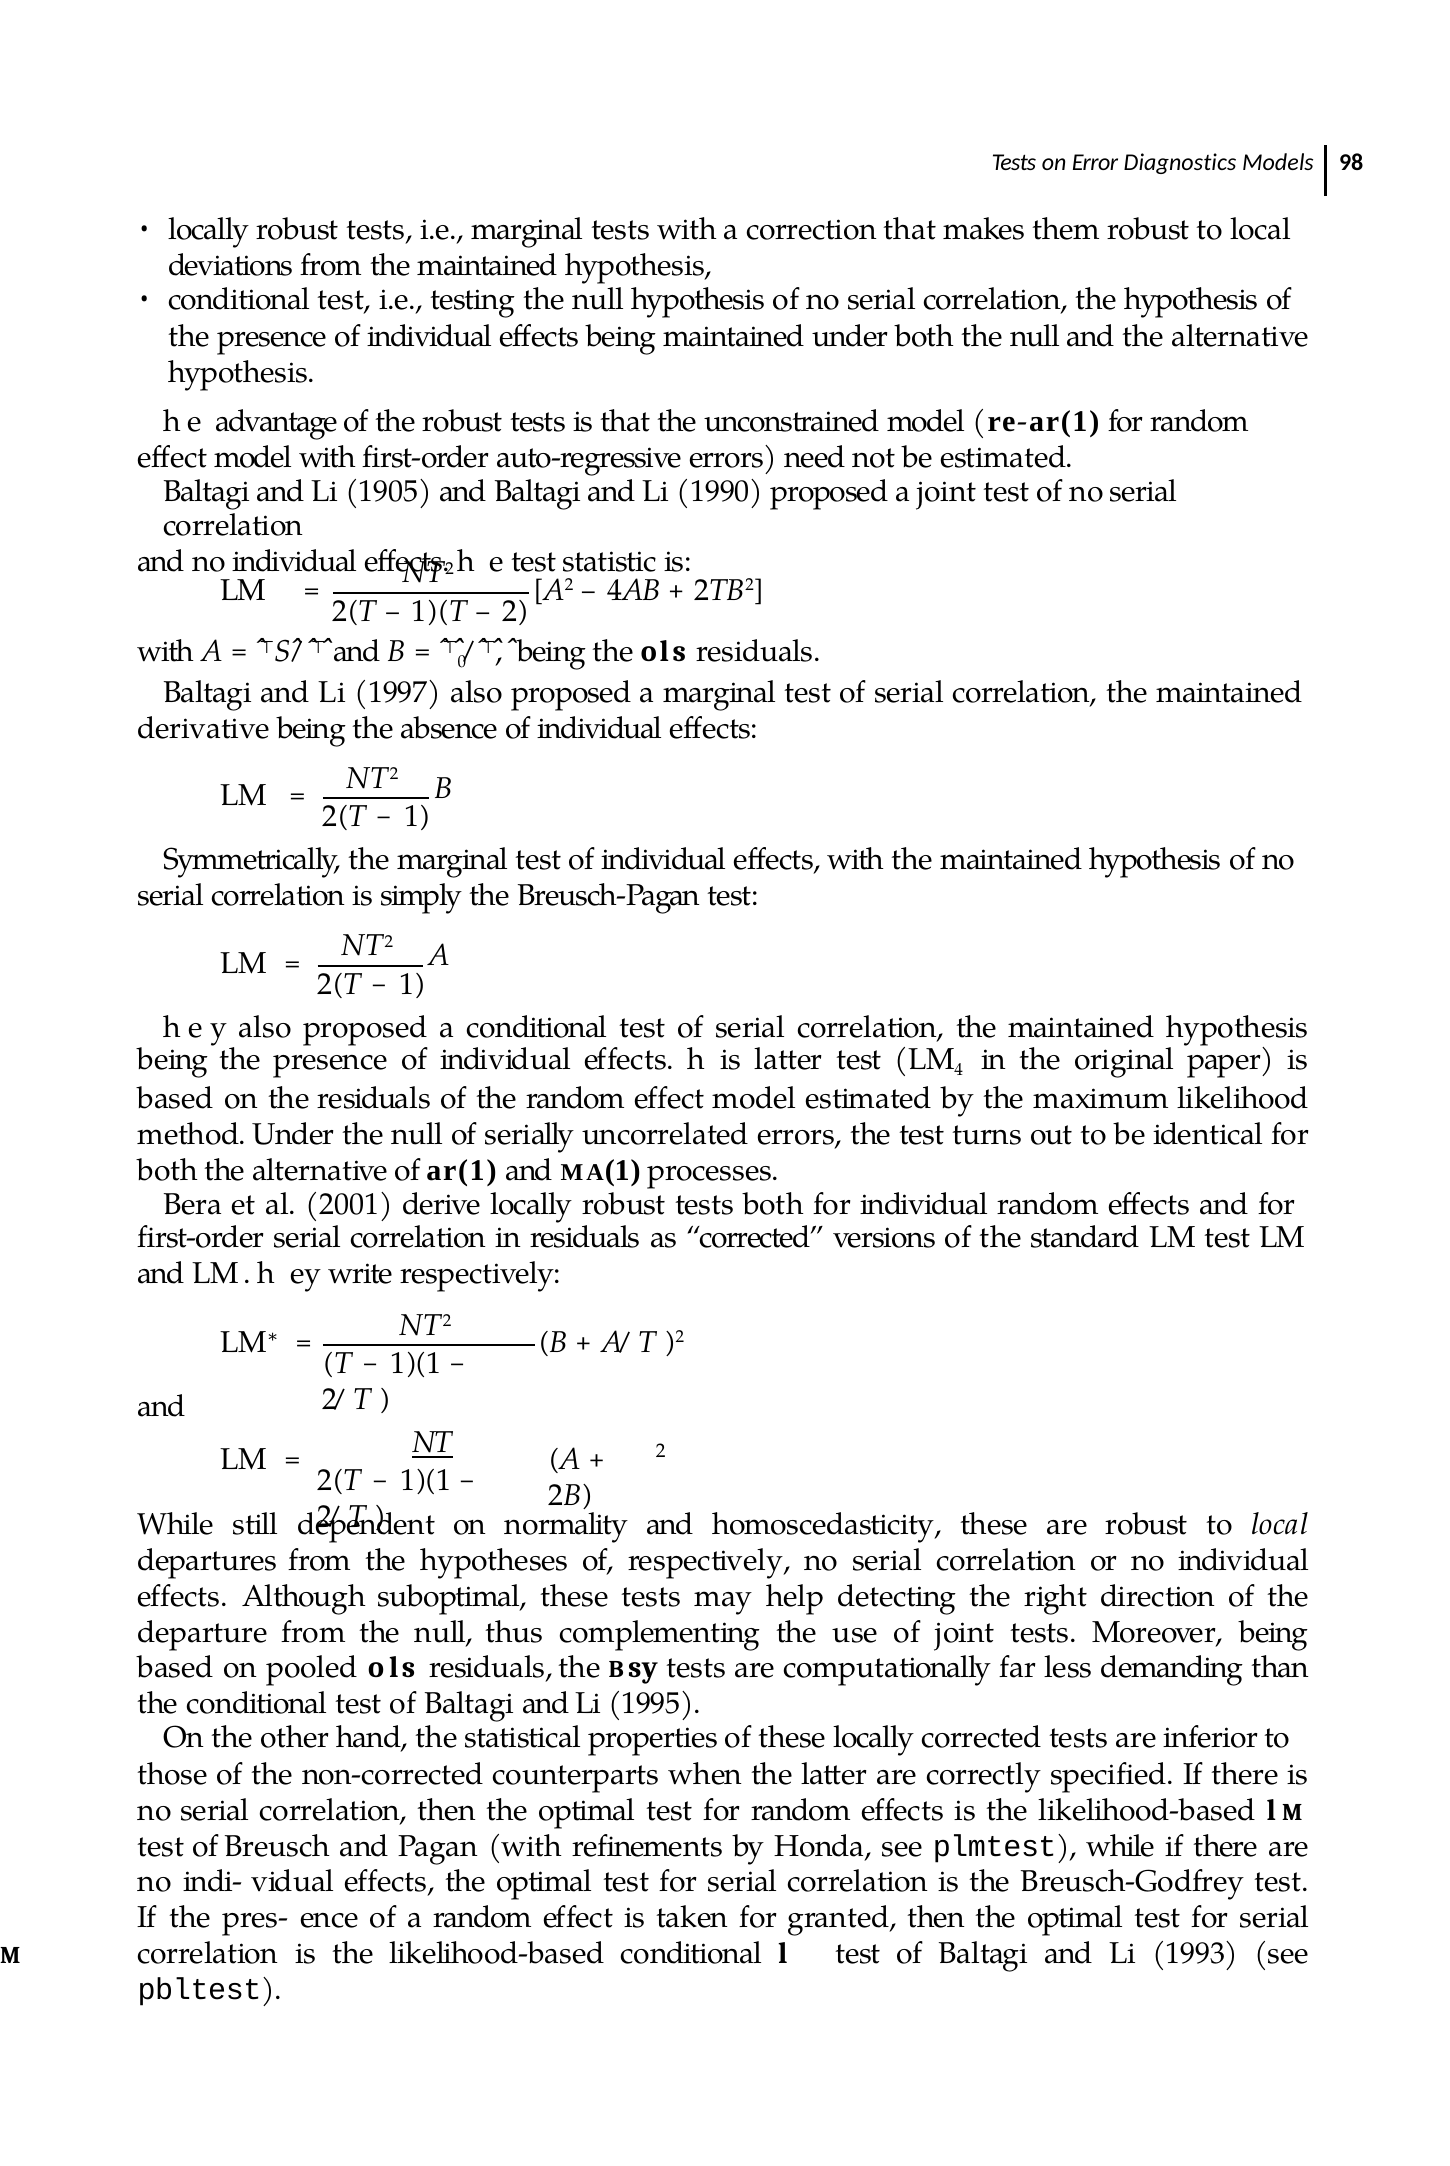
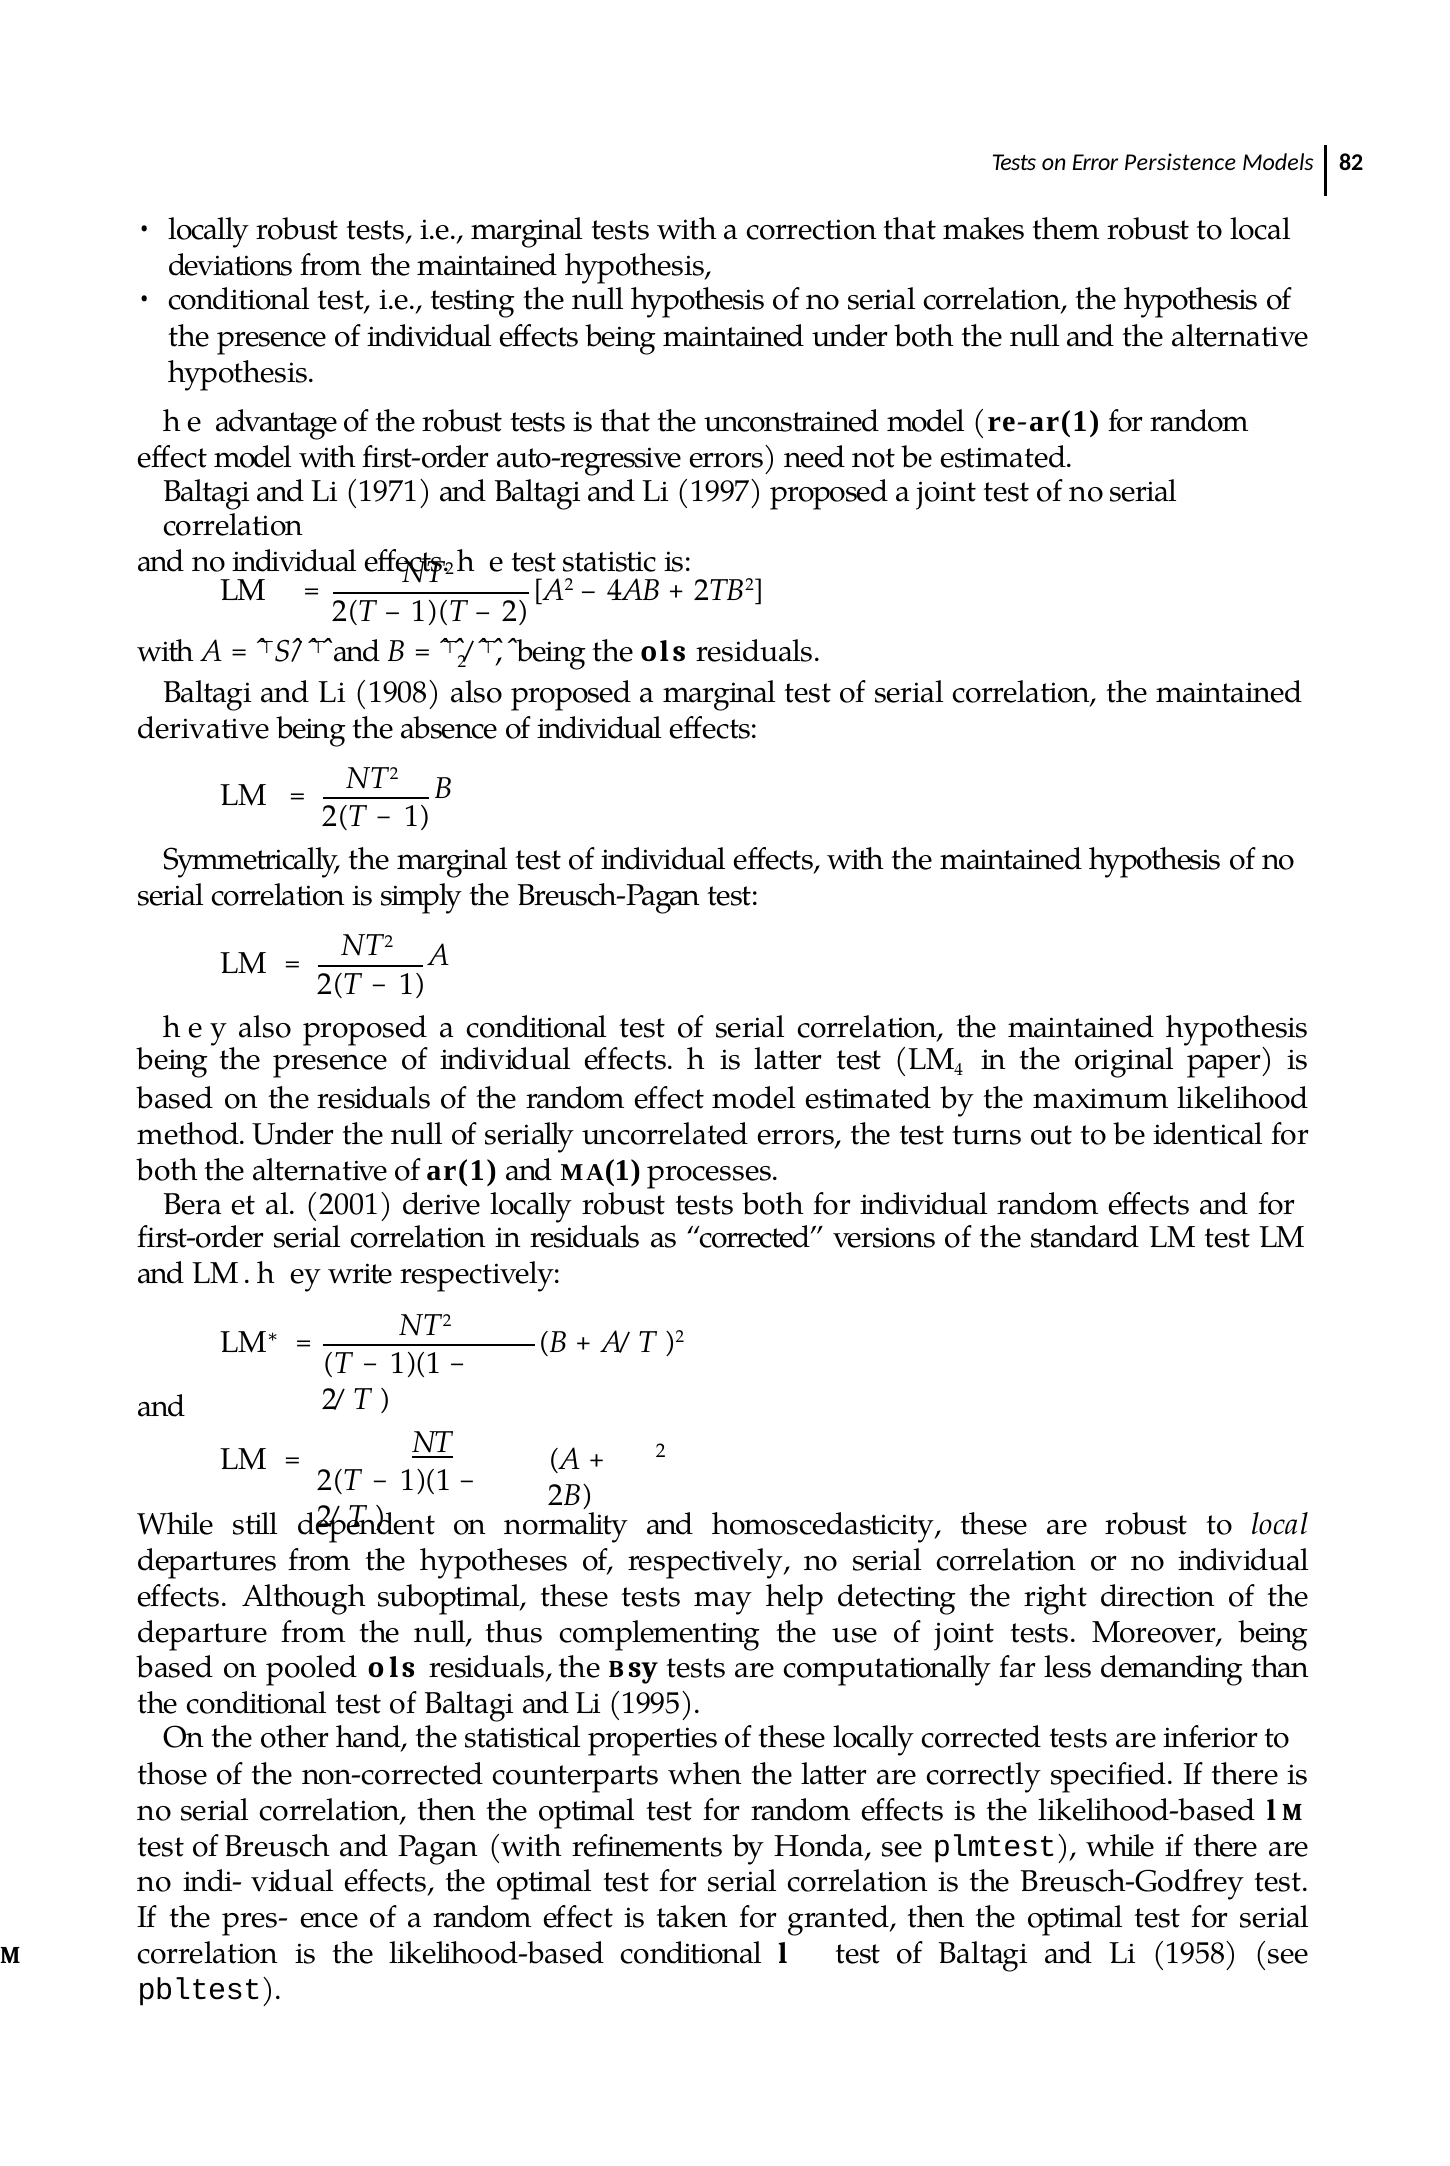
Diagnostics: Diagnostics -> Persistence
98: 98 -> 82
1905: 1905 -> 1971
1990: 1990 -> 1997
0 at (462, 662): 0 -> 2
1997: 1997 -> 1908
1993: 1993 -> 1958
